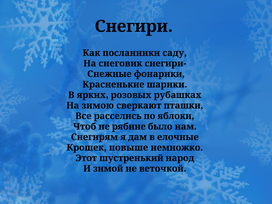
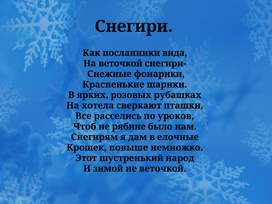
саду: саду -> вида
На снеговик: снеговик -> веточкой
зимою: зимою -> хотела
яблоки: яблоки -> уроков
